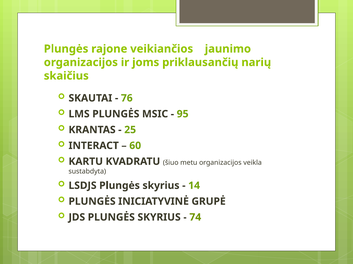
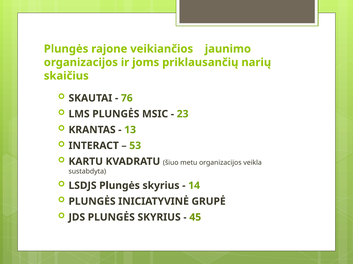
95: 95 -> 23
25: 25 -> 13
60: 60 -> 53
74: 74 -> 45
